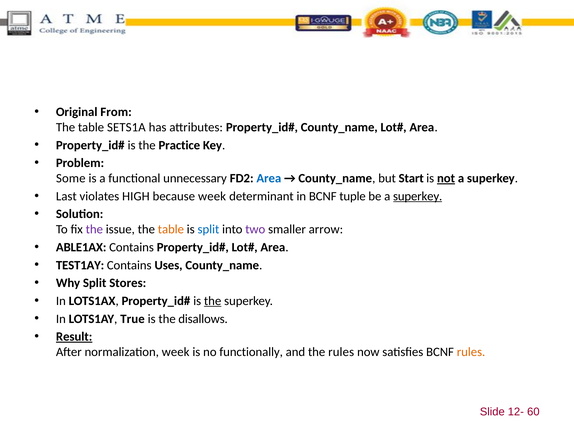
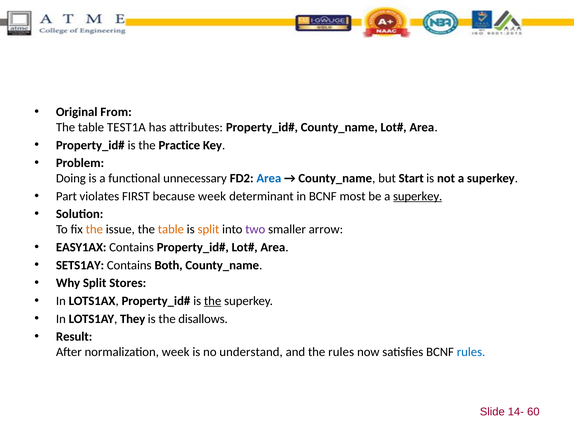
SETS1A: SETS1A -> TEST1A
Some: Some -> Doing
not underline: present -> none
Last: Last -> Part
HIGH: HIGH -> FIRST
tuple: tuple -> most
the at (94, 229) colour: purple -> orange
split at (208, 229) colour: blue -> orange
ABLE1AX: ABLE1AX -> EASY1AX
TEST1AY: TEST1AY -> SETS1AY
Uses: Uses -> Both
True: True -> They
Result underline: present -> none
functionally: functionally -> understand
rules at (471, 352) colour: orange -> blue
12-: 12- -> 14-
